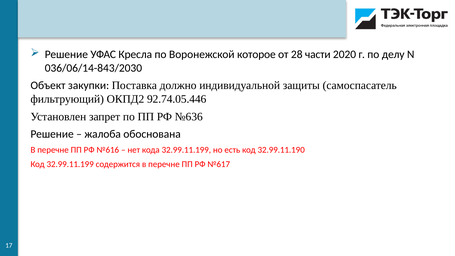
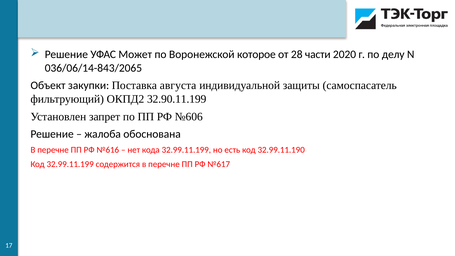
Кресла: Кресла -> Может
036/06/14-843/2030: 036/06/14-843/2030 -> 036/06/14-843/2065
должно: должно -> августа
92.74.05.446: 92.74.05.446 -> 32.90.11.199
№636: №636 -> №606
